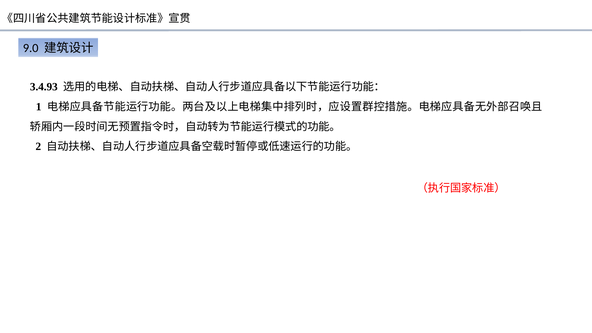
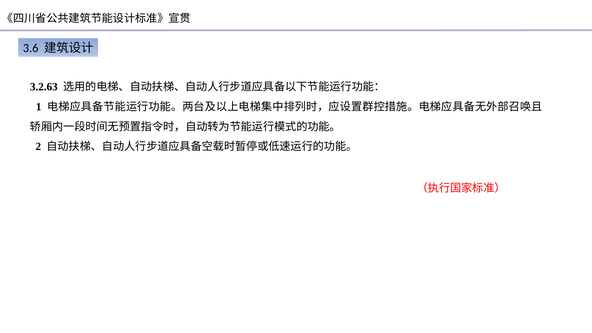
9.0: 9.0 -> 3.6
3.4.93: 3.4.93 -> 3.2.63
